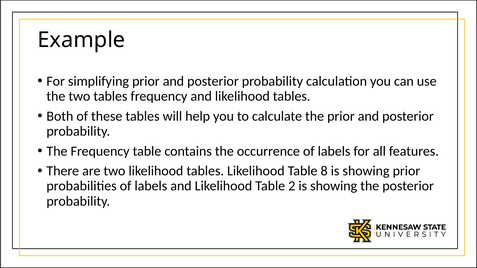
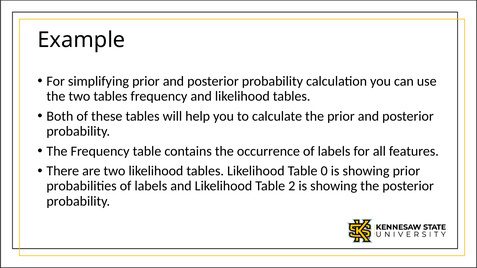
8: 8 -> 0
